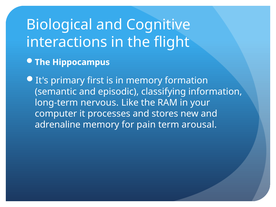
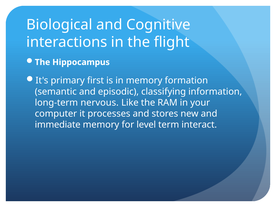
adrenaline: adrenaline -> immediate
pain: pain -> level
arousal: arousal -> interact
